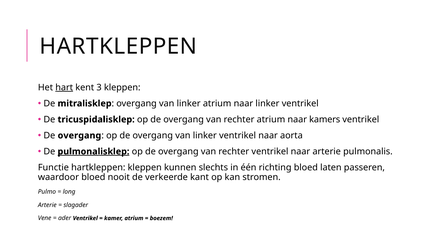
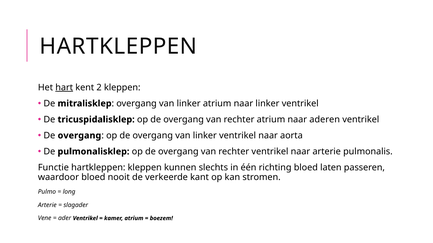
3: 3 -> 2
kamers: kamers -> aderen
pulmonalisklep underline: present -> none
